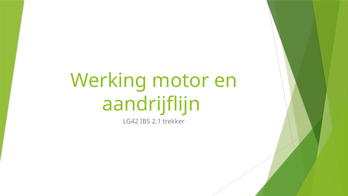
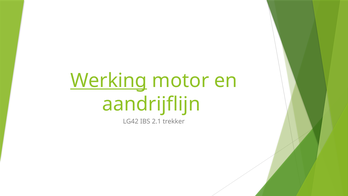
Werking underline: none -> present
